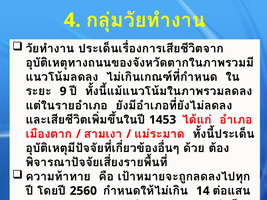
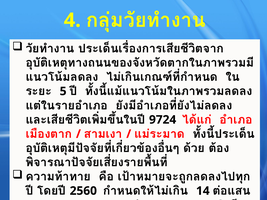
9: 9 -> 5
1453: 1453 -> 9724
